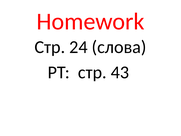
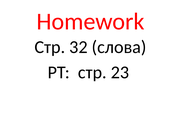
24: 24 -> 32
43: 43 -> 23
